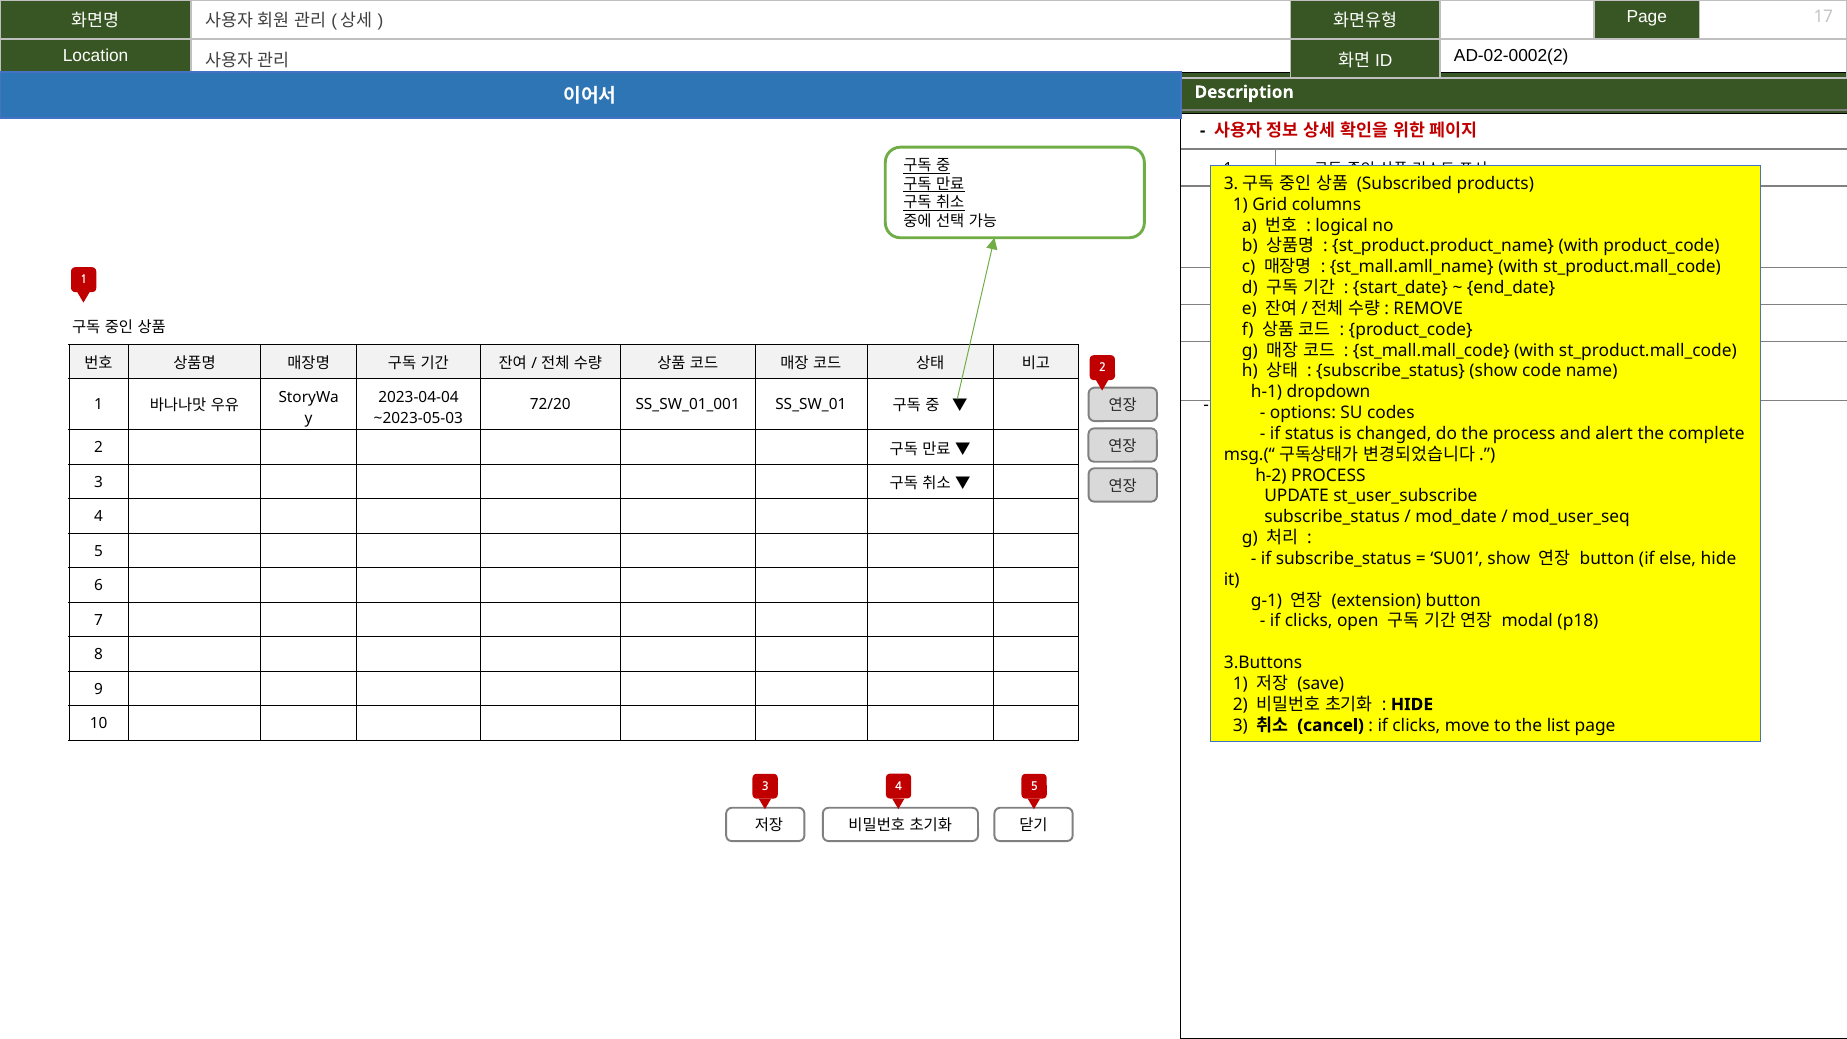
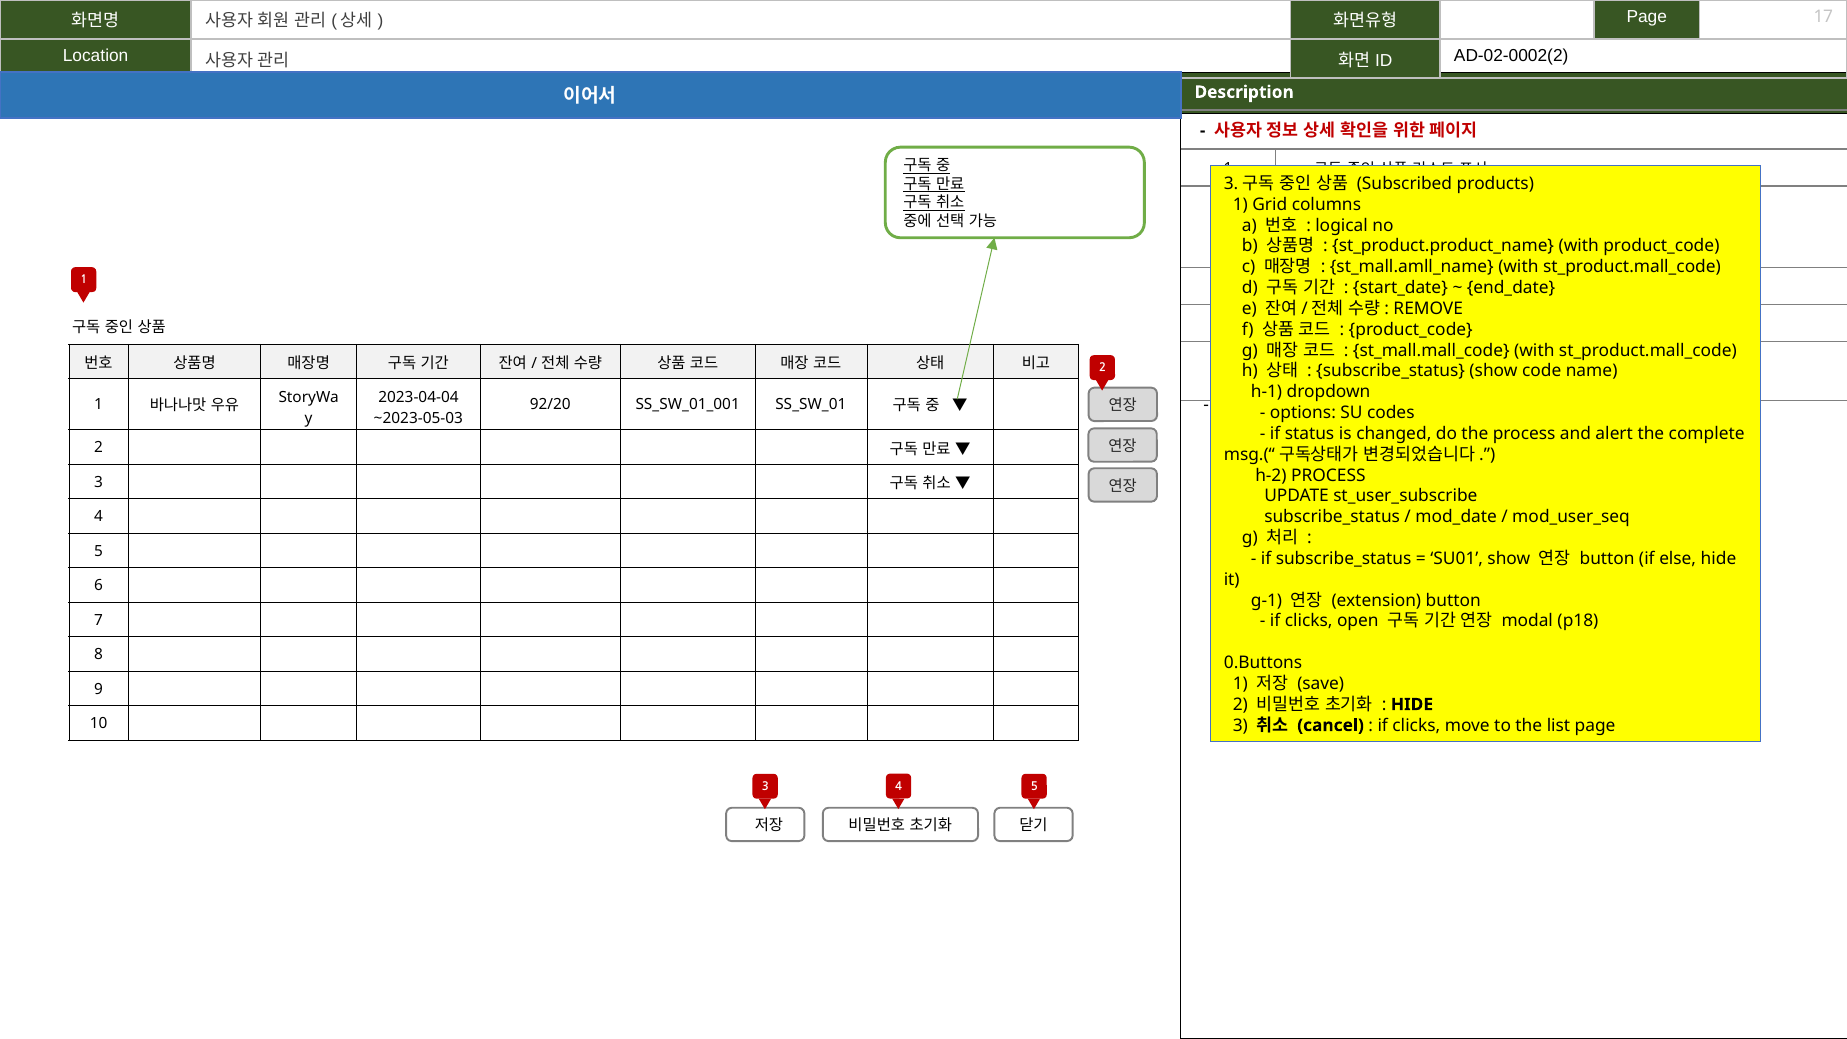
72/20: 72/20 -> 92/20
3.Buttons: 3.Buttons -> 0.Buttons
